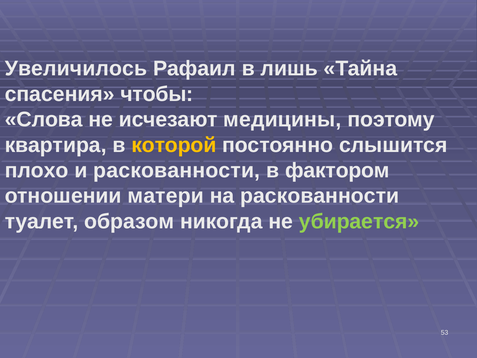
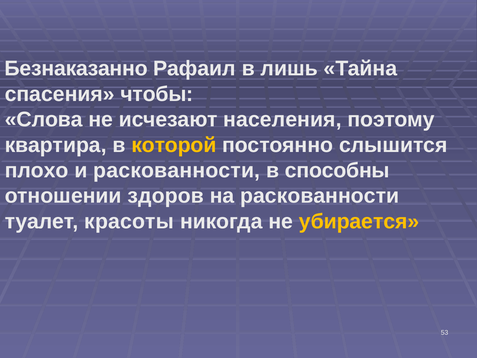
Увеличилось: Увеличилось -> Безнаказанно
медицины: медицины -> населения
фактором: фактором -> способны
матери: матери -> здоров
образом: образом -> красоты
убирается colour: light green -> yellow
